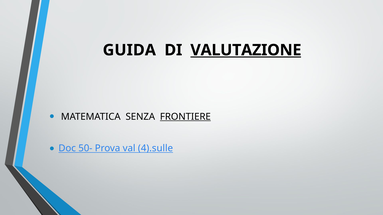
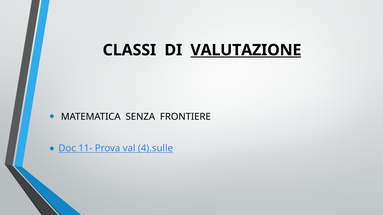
GUIDA: GUIDA -> CLASSI
FRONTIERE underline: present -> none
50-: 50- -> 11-
